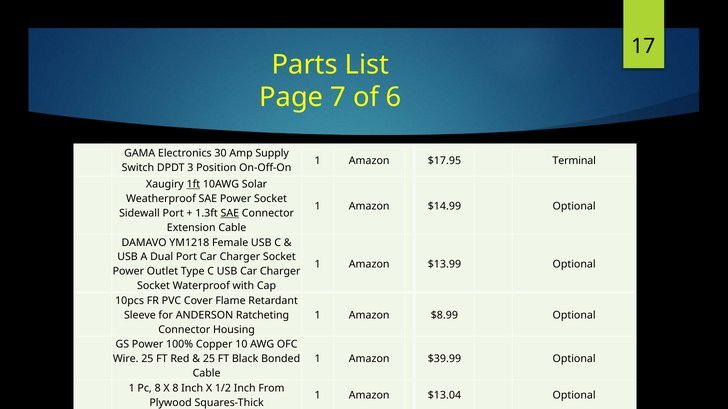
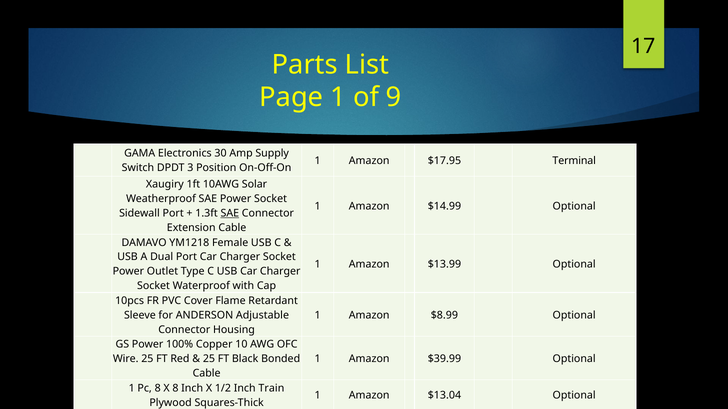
Page 7: 7 -> 1
6: 6 -> 9
1ft underline: present -> none
Ratcheting: Ratcheting -> Adjustable
From: From -> Train
